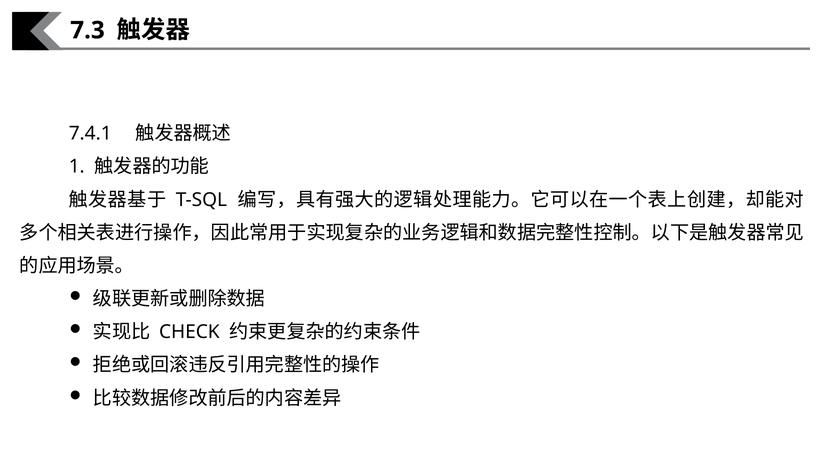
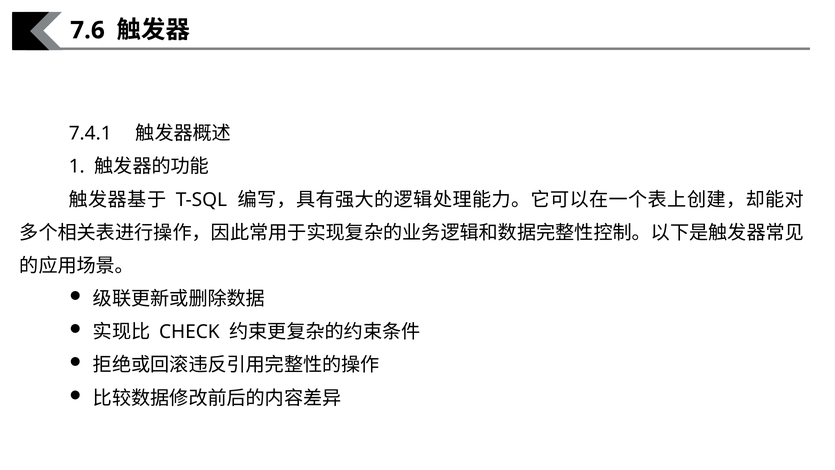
7.3: 7.3 -> 7.6
